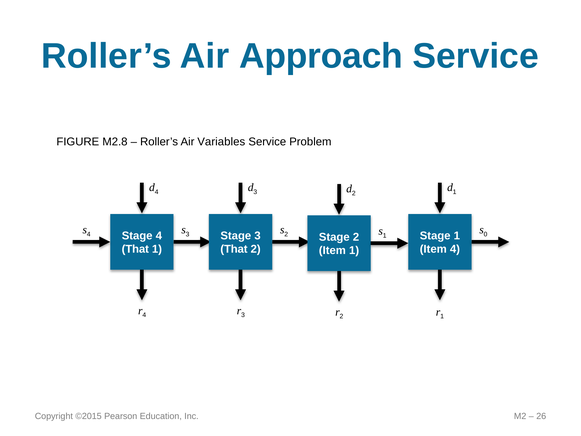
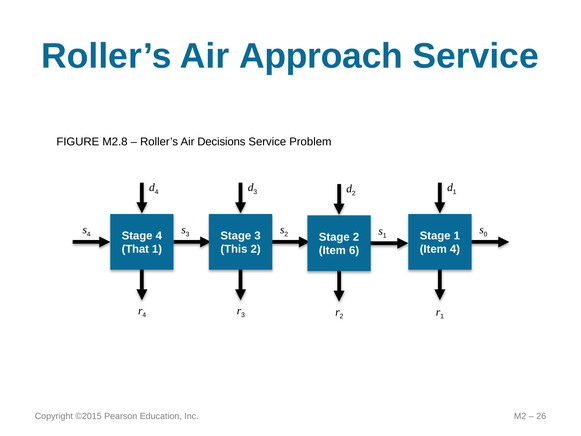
Variables: Variables -> Decisions
That at (234, 249): That -> This
Item 1: 1 -> 6
